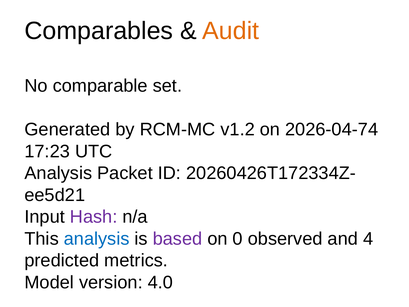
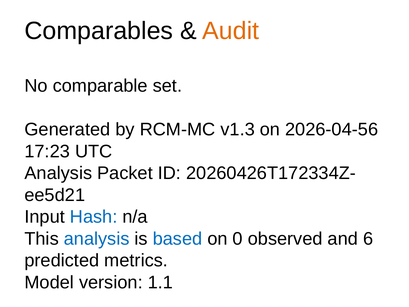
v1.2: v1.2 -> v1.3
2026-04-74: 2026-04-74 -> 2026-04-56
Hash colour: purple -> blue
based colour: purple -> blue
4: 4 -> 6
4.0: 4.0 -> 1.1
